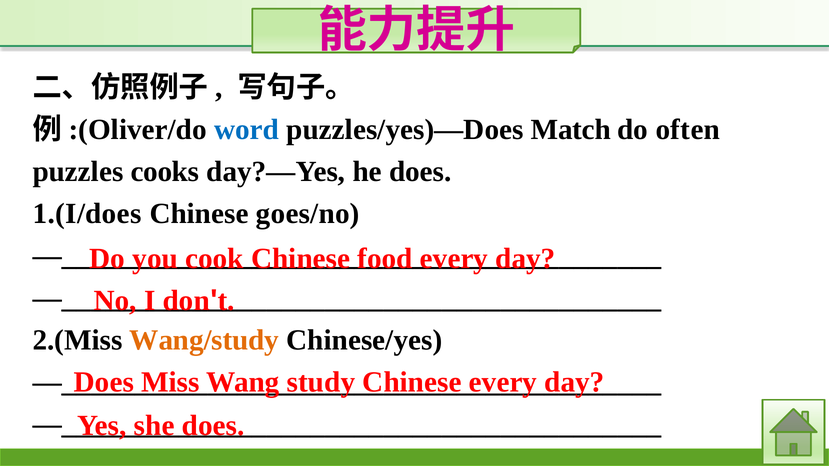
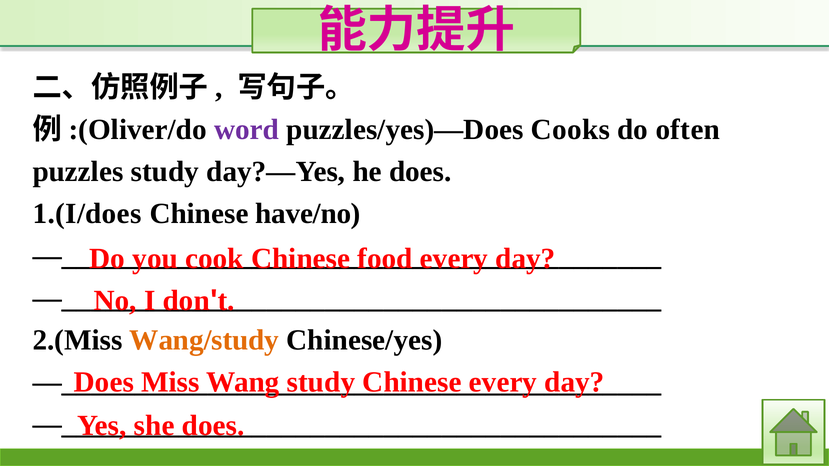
word colour: blue -> purple
Match: Match -> Cooks
puzzles cooks: cooks -> study
goes/no: goes/no -> have/no
